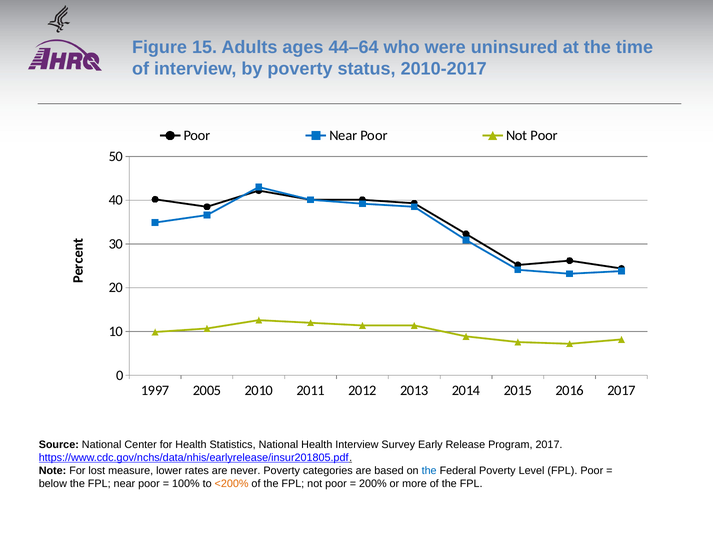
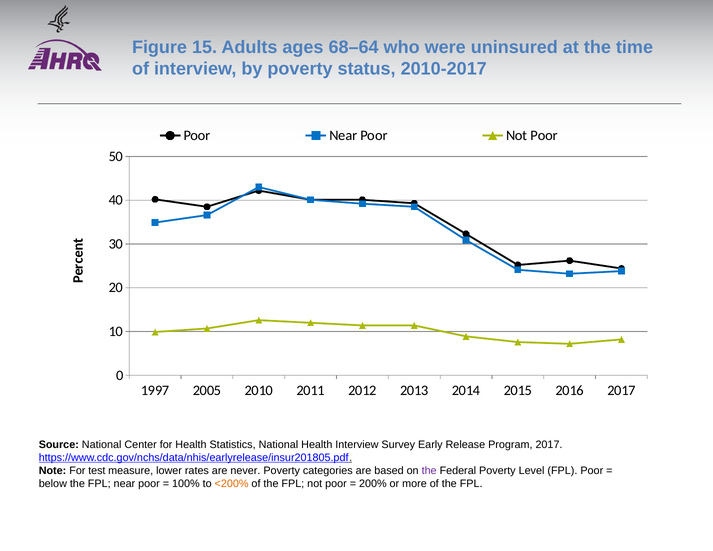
44–64: 44–64 -> 68–64
lost: lost -> test
the at (429, 471) colour: blue -> purple
